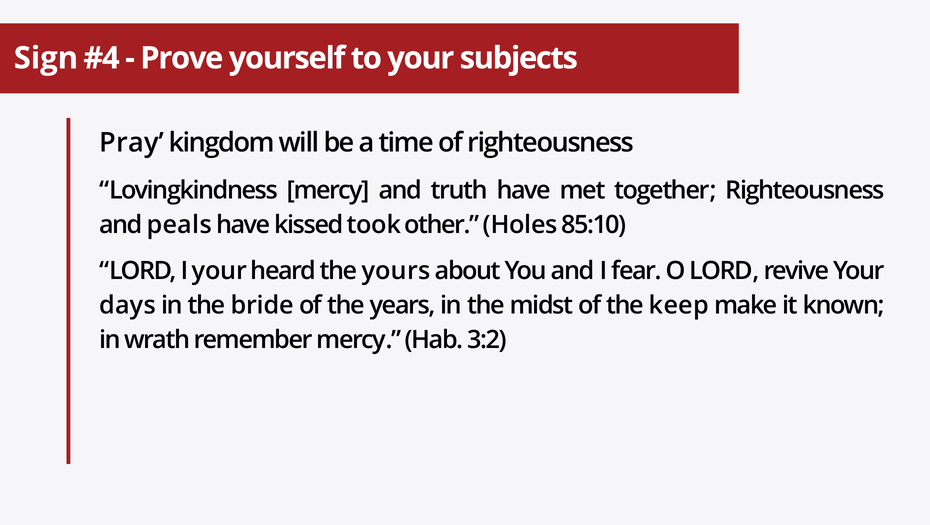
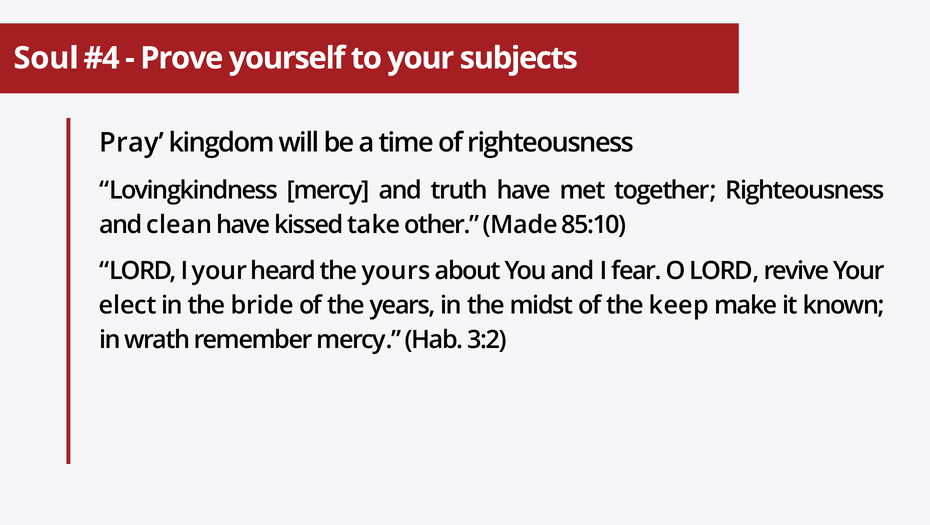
Sign: Sign -> Soul
peals: peals -> clean
took: took -> take
Holes: Holes -> Made
days: days -> elect
